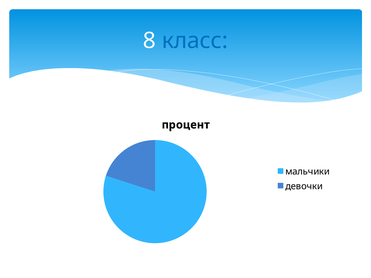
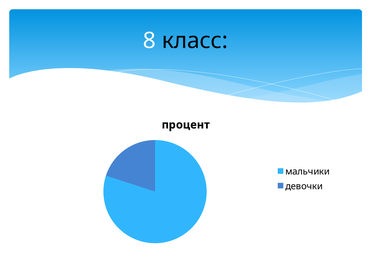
класс colour: blue -> black
